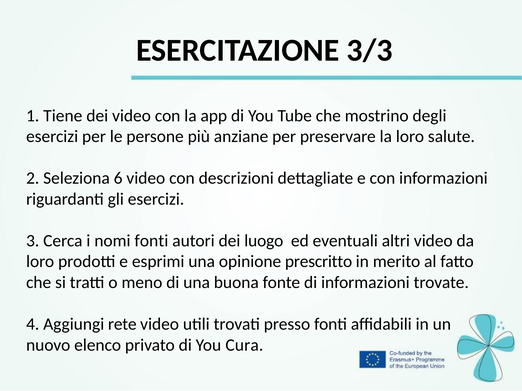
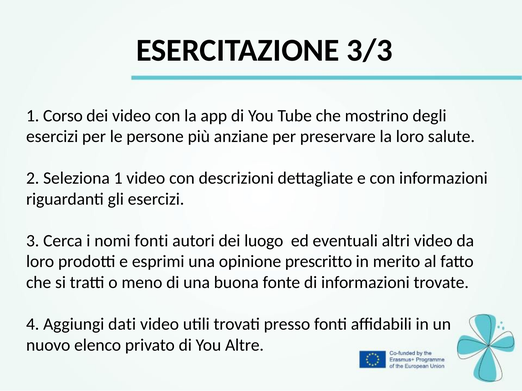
Tiene: Tiene -> Corso
Seleziona 6: 6 -> 1
rete: rete -> dati
Cura: Cura -> Altre
